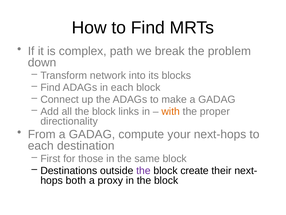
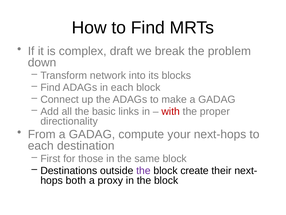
path: path -> draft
all the block: block -> basic
with colour: orange -> red
